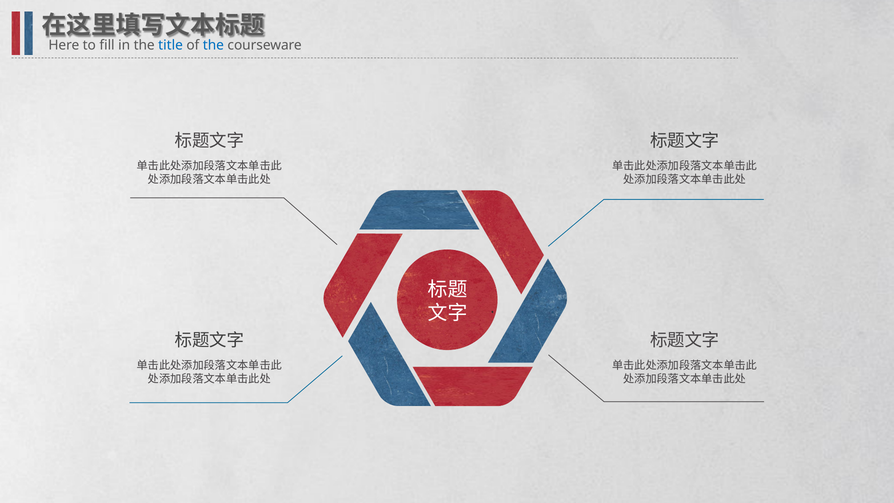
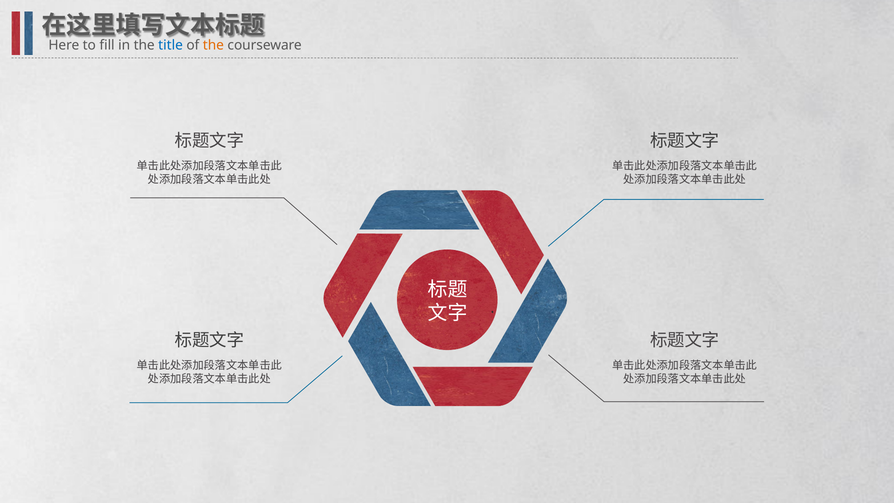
the at (213, 45) colour: blue -> orange
